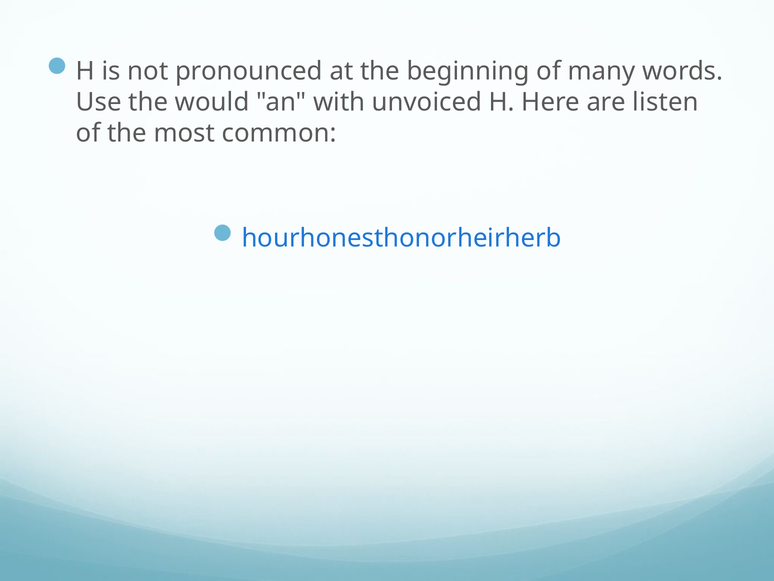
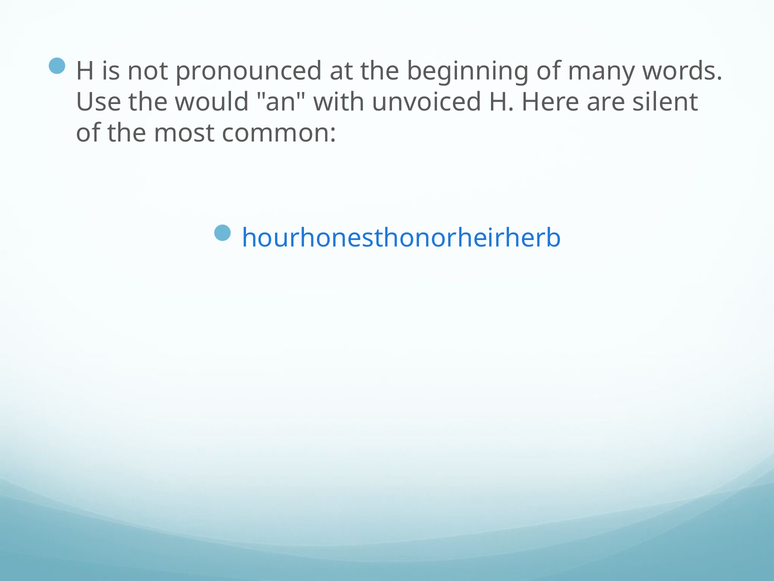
listen: listen -> silent
